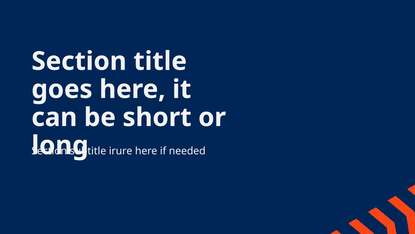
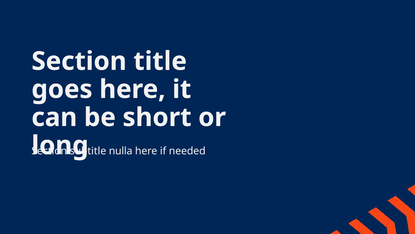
irure: irure -> nulla
